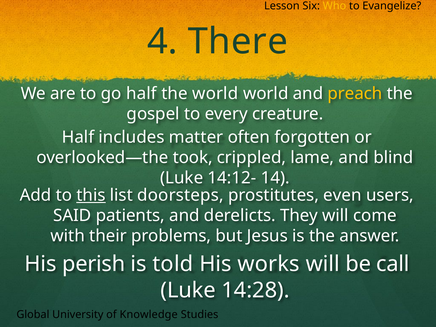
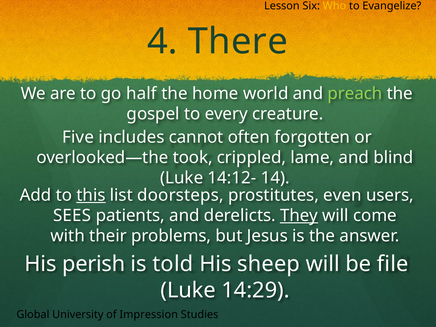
the world: world -> home
preach colour: yellow -> light green
Half at (78, 137): Half -> Five
matter: matter -> cannot
SAID: SAID -> SEES
They underline: none -> present
works: works -> sheep
call: call -> file
14:28: 14:28 -> 14:29
Knowledge: Knowledge -> Impression
